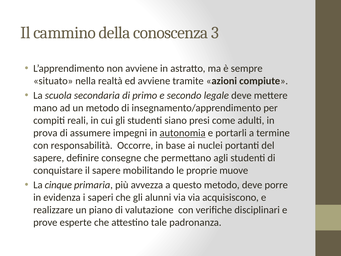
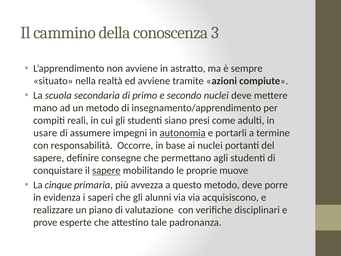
secondo legale: legale -> nuclei
prova: prova -> usare
sapere at (106, 170) underline: none -> present
